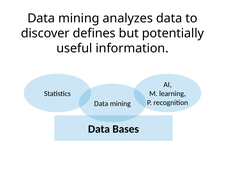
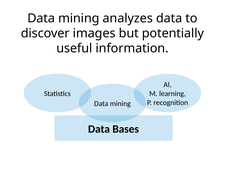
defines: defines -> images
